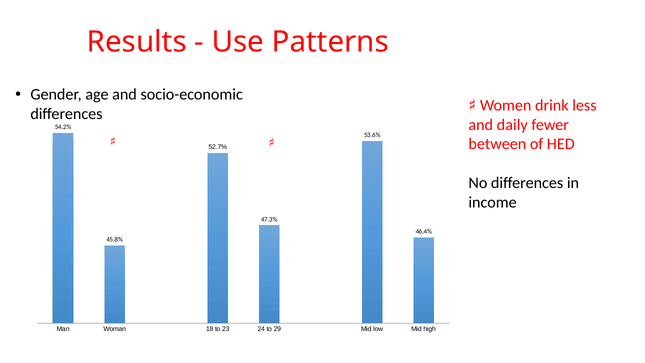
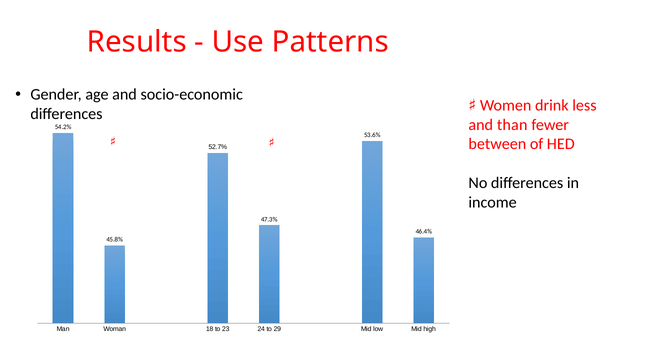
daily: daily -> than
